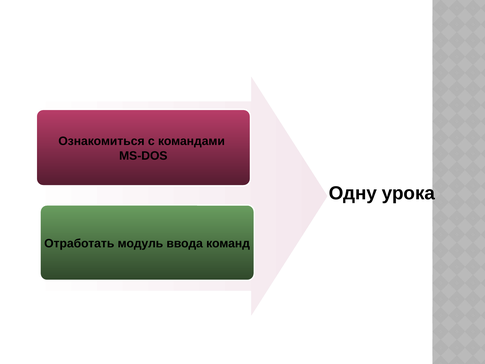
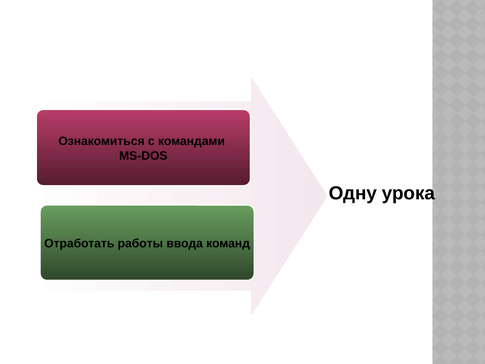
модуль: модуль -> работы
